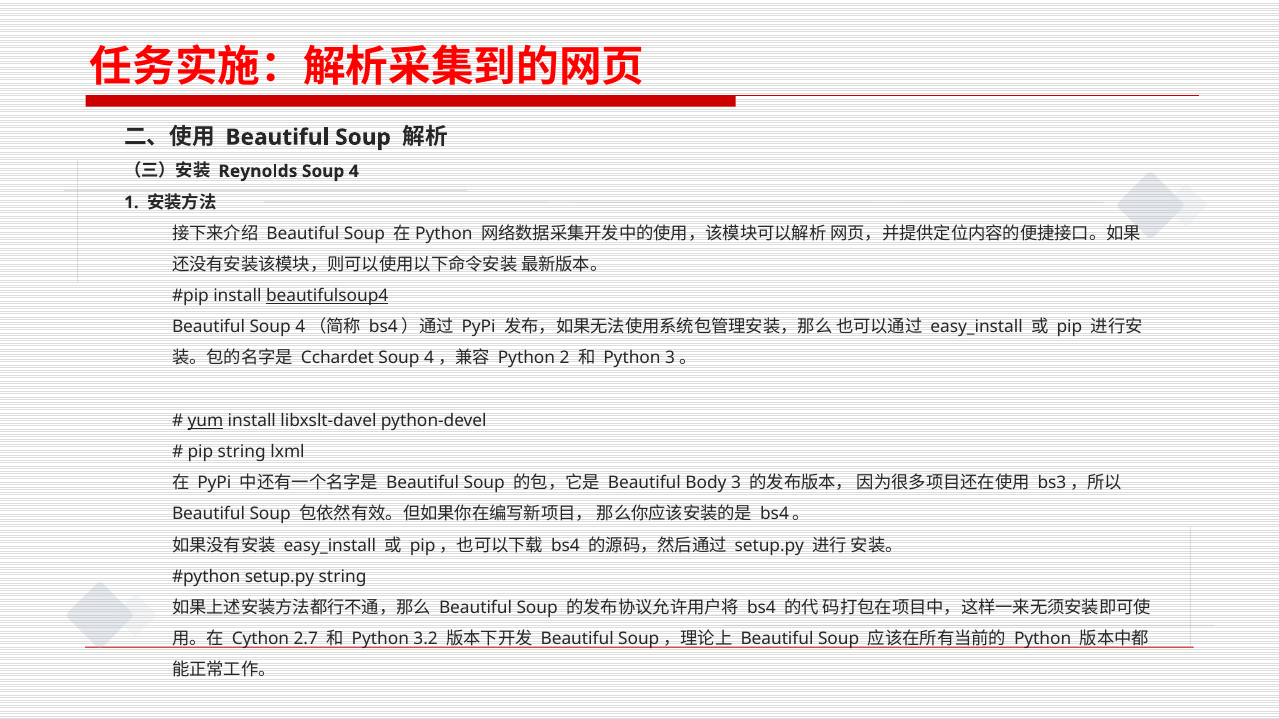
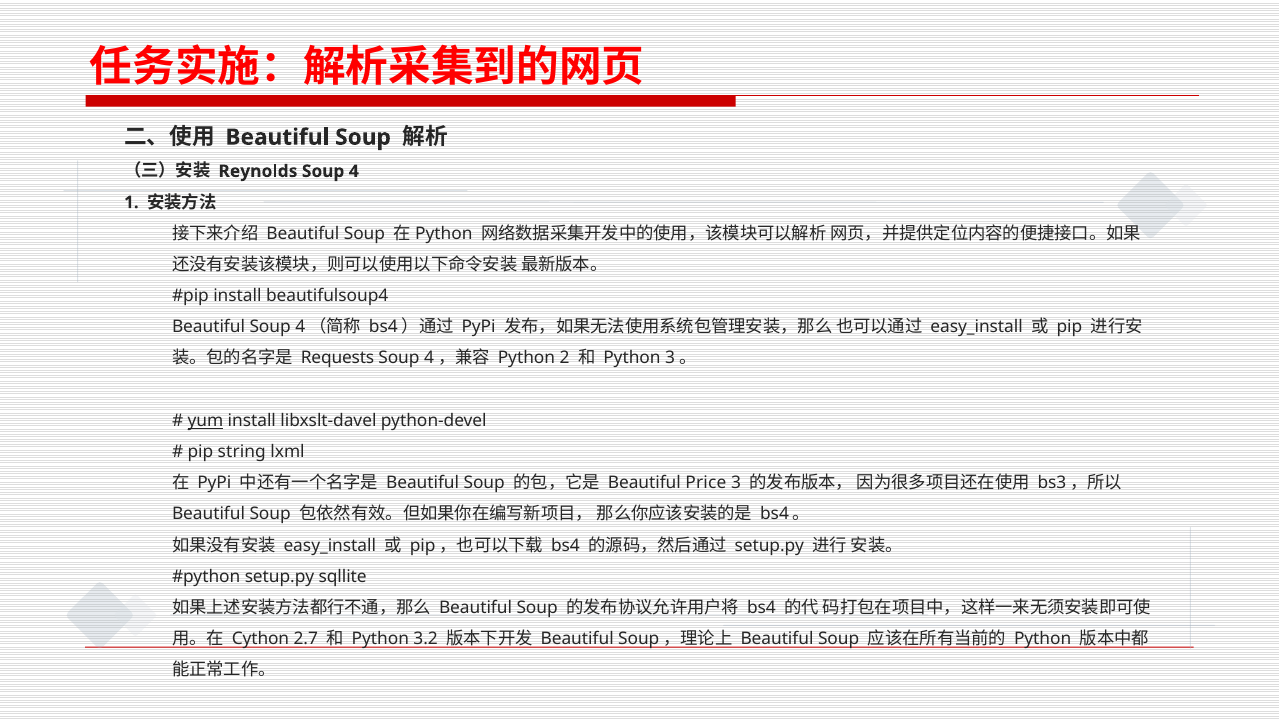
beautifulsoup4 underline: present -> none
Cchardet: Cchardet -> Requests
Body: Body -> Price
setup.py string: string -> sqllite
